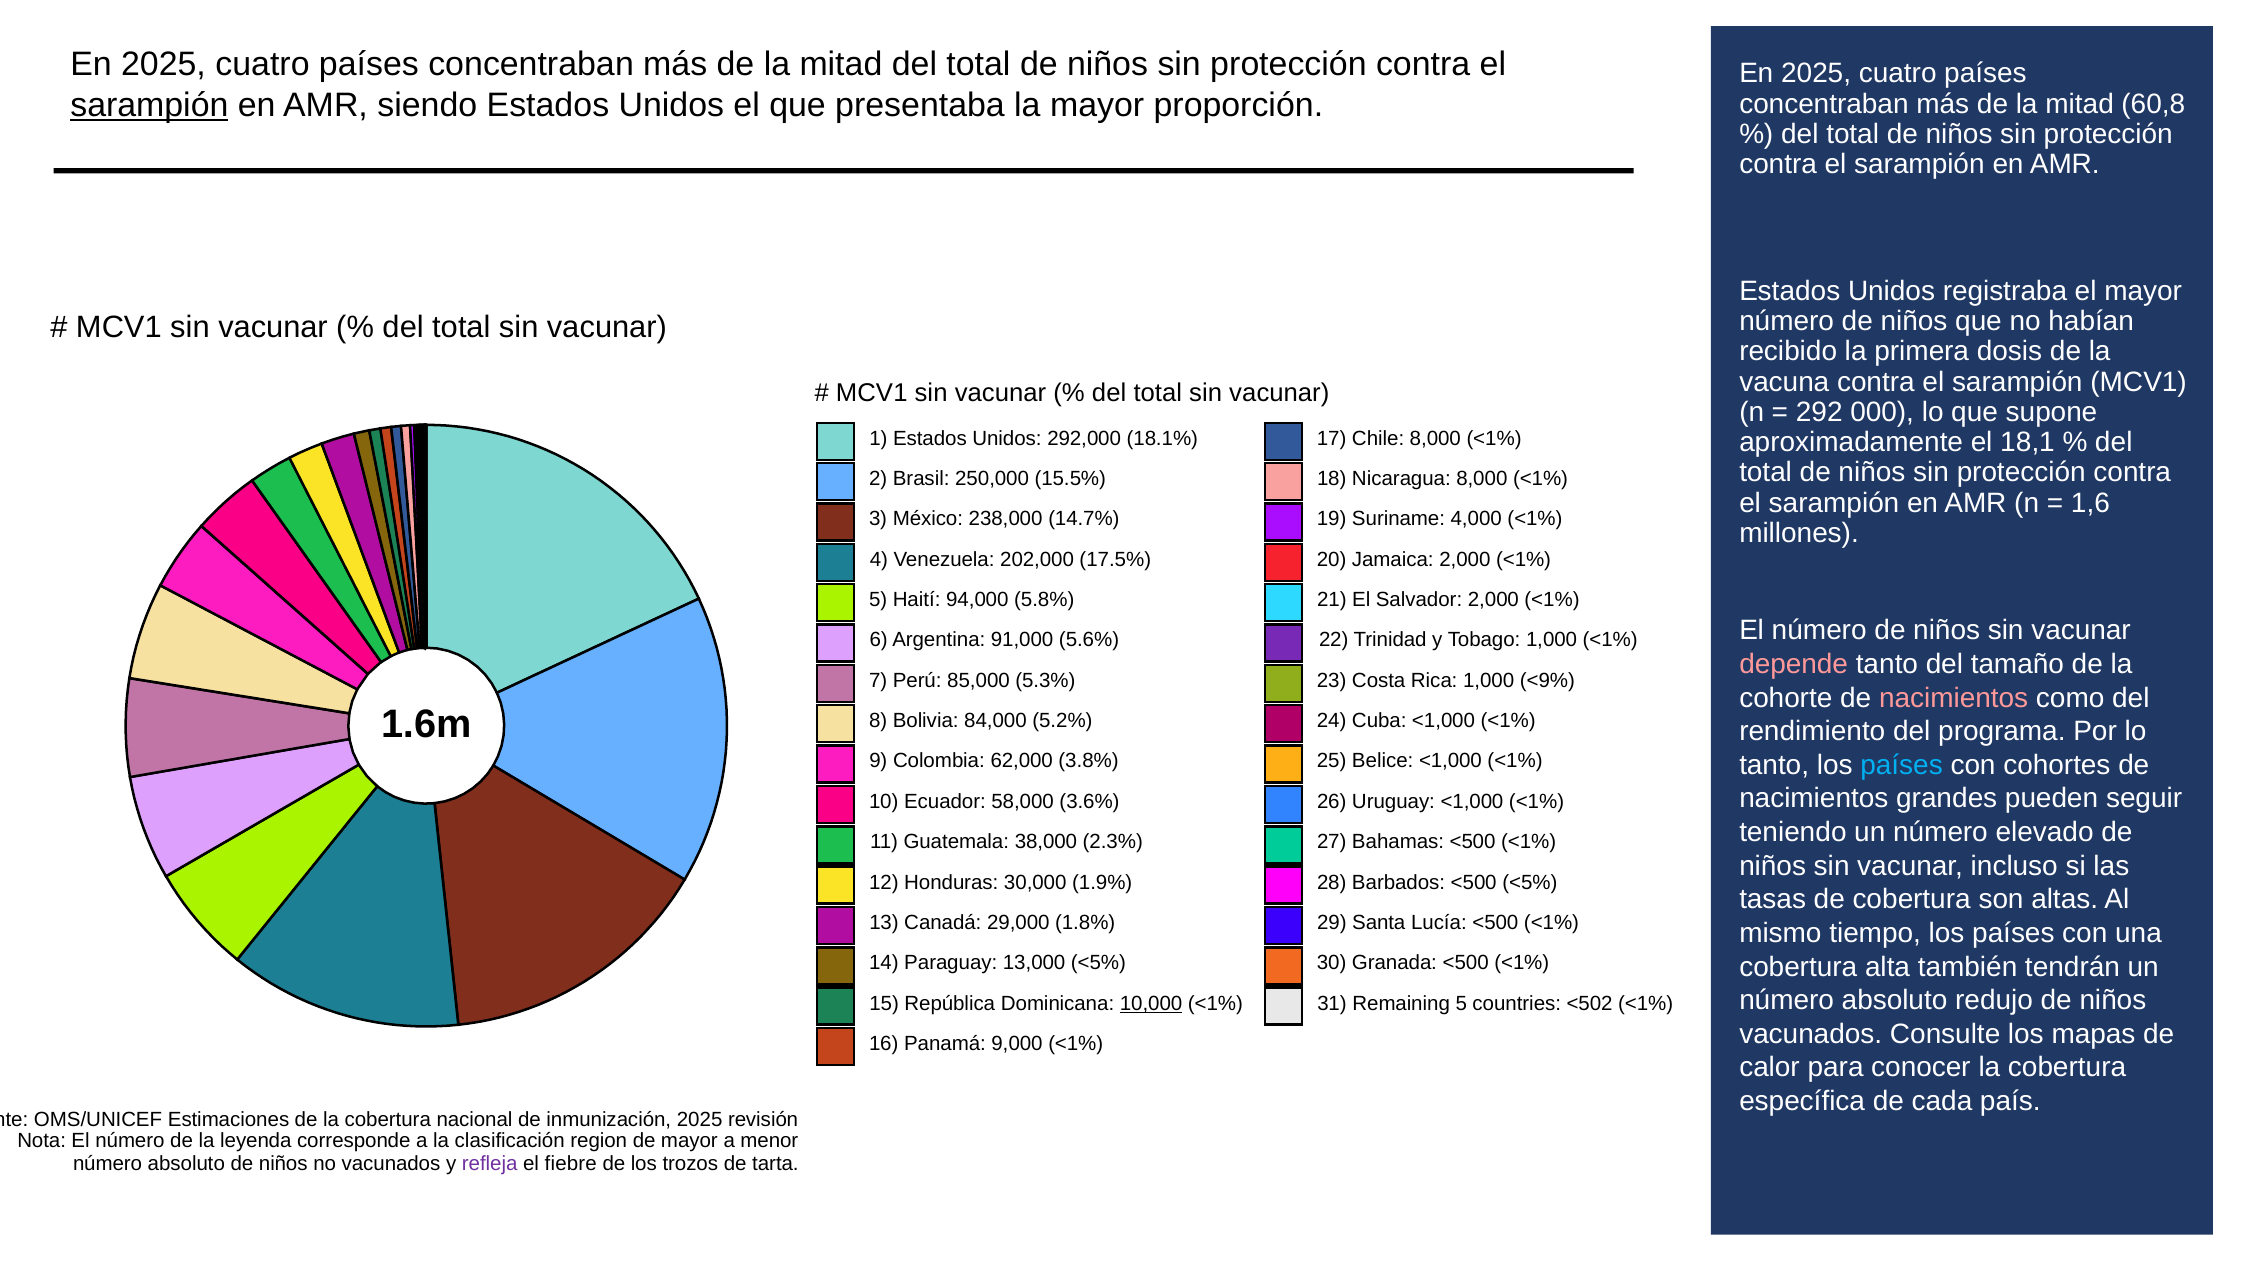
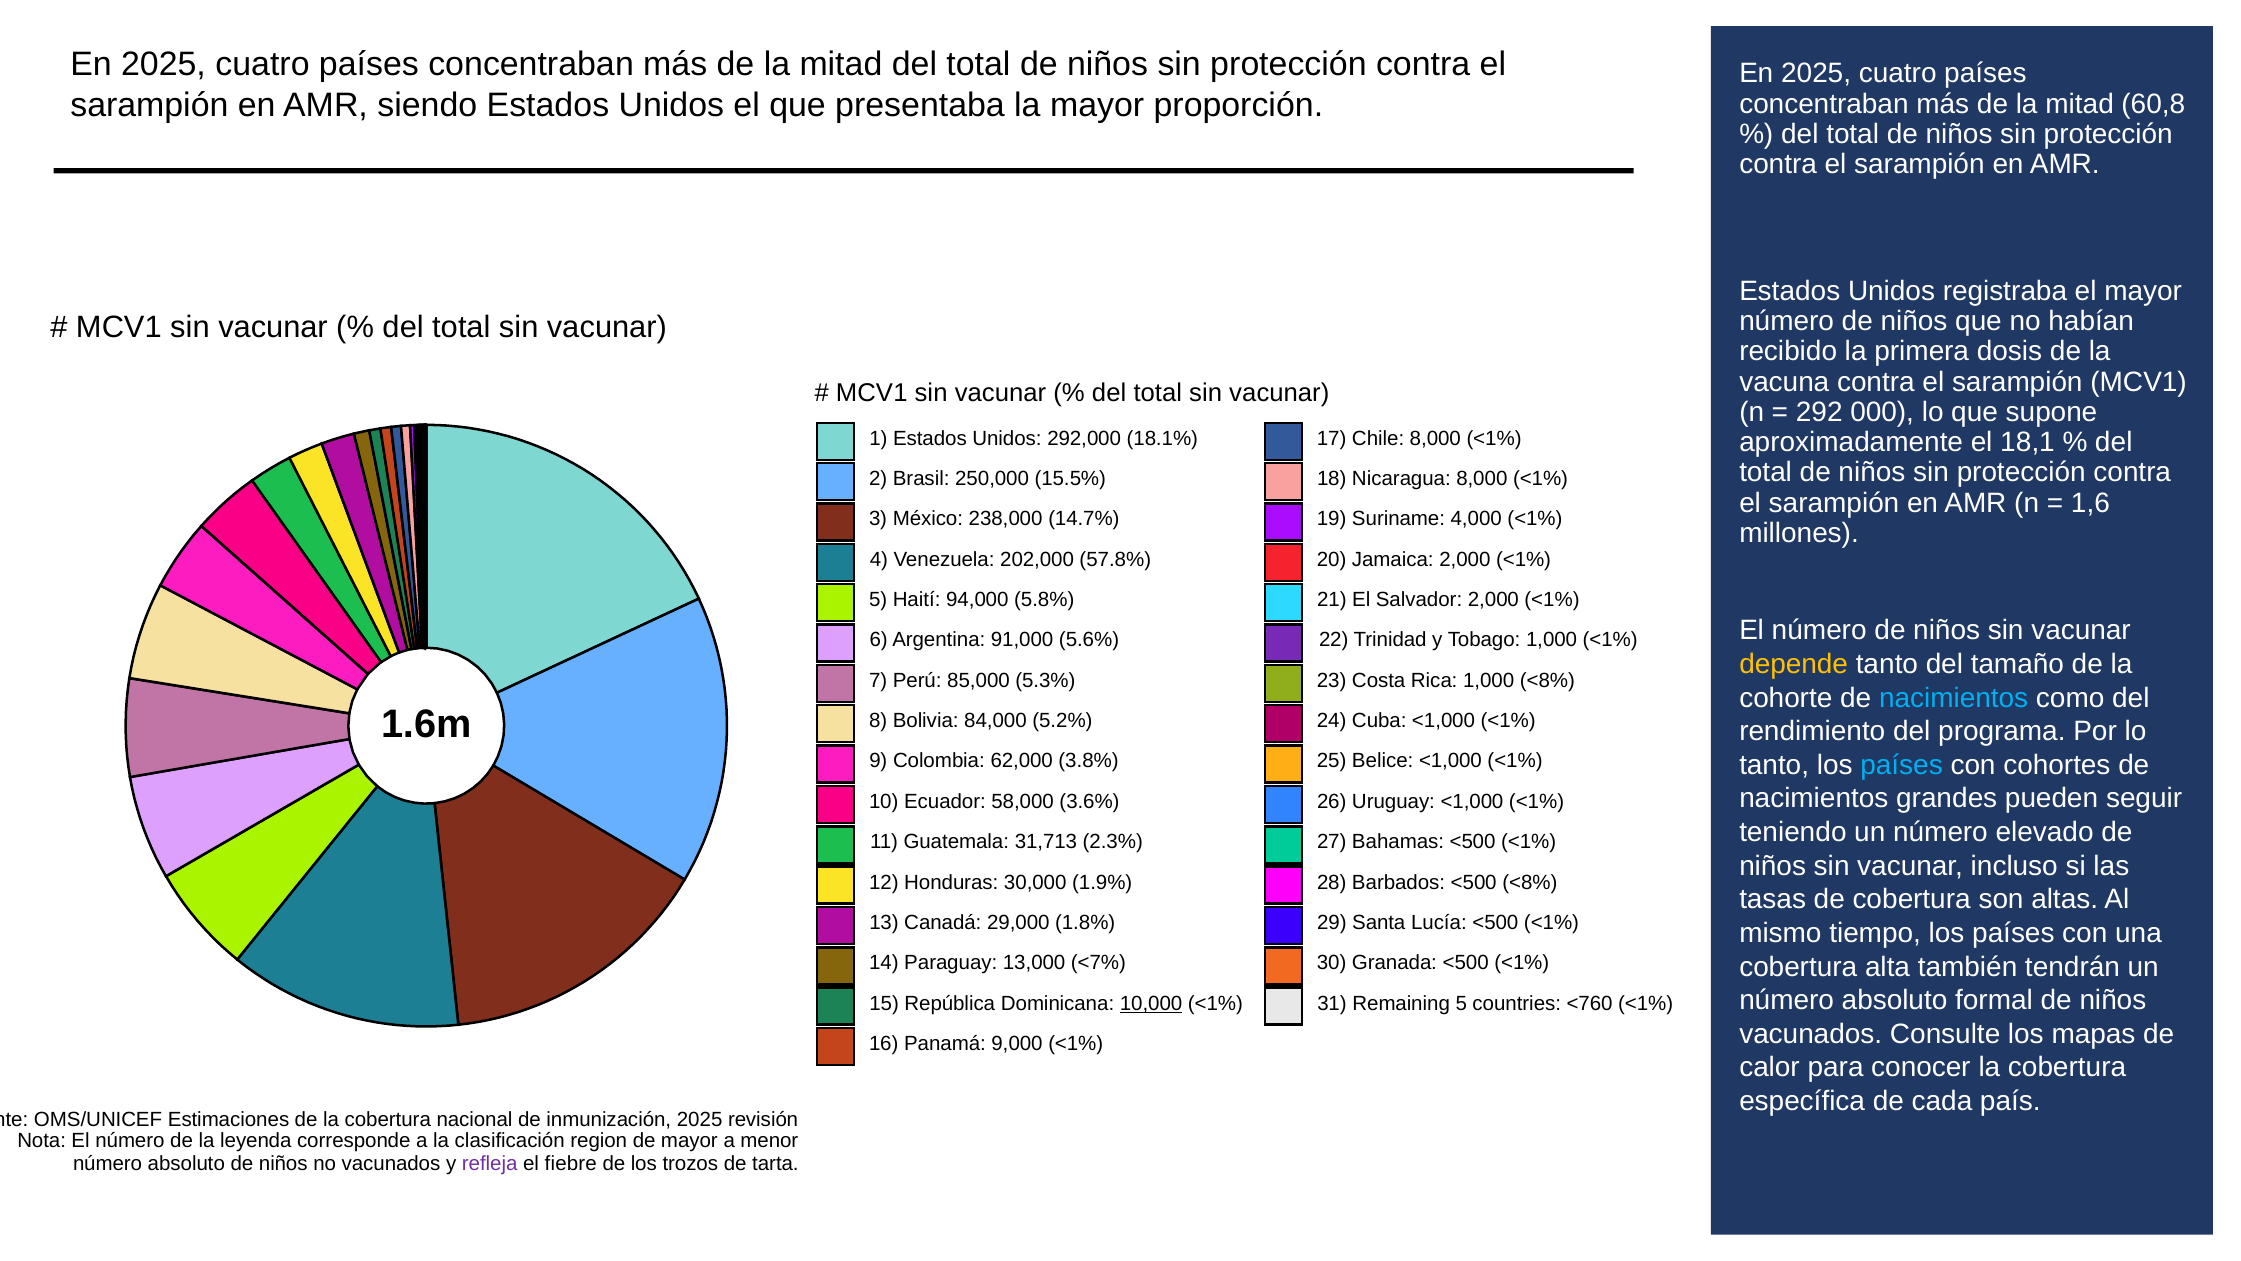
sarampión at (149, 105) underline: present -> none
17.5%: 17.5% -> 57.8%
depende colour: pink -> yellow
1,000 <9%: <9% -> <8%
nacimientos at (1954, 698) colour: pink -> light blue
38,000: 38,000 -> 31,713
<500 <5%: <5% -> <8%
13,000 <5%: <5% -> <7%
redujo: redujo -> formal
<502: <502 -> <760
